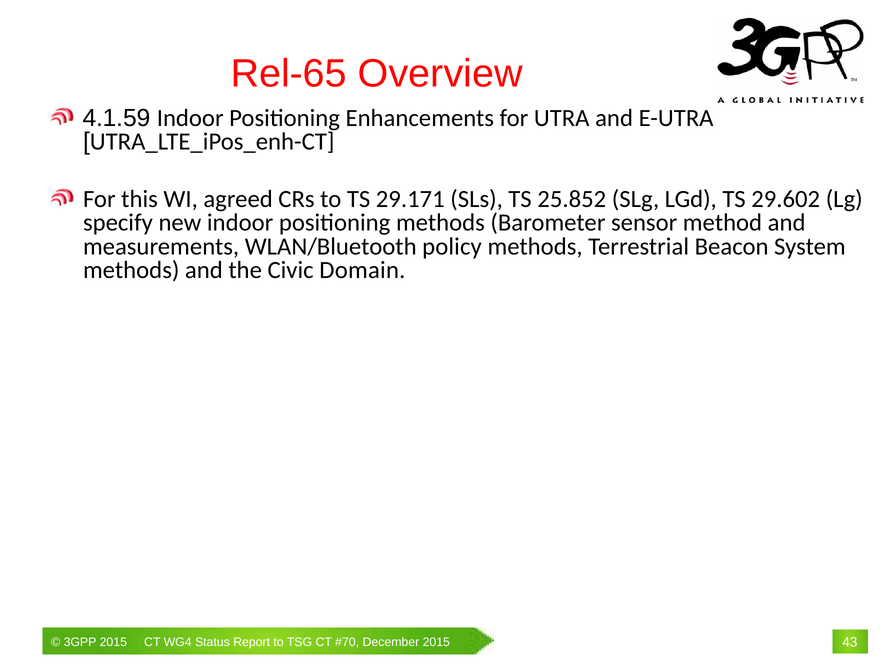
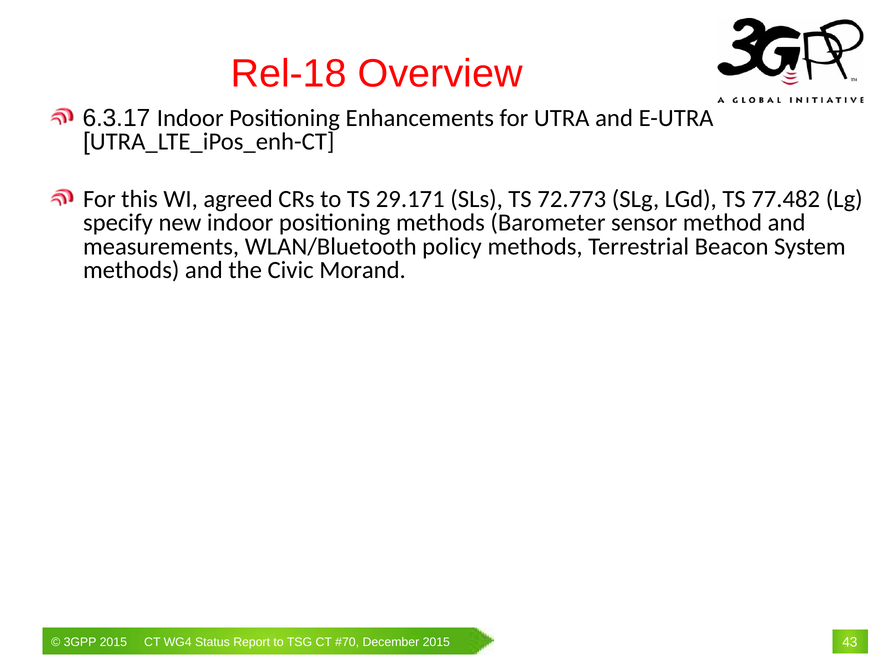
Rel-65: Rel-65 -> Rel-18
4.1.59: 4.1.59 -> 6.3.17
25.852: 25.852 -> 72.773
29.602: 29.602 -> 77.482
Domain: Domain -> Morand
